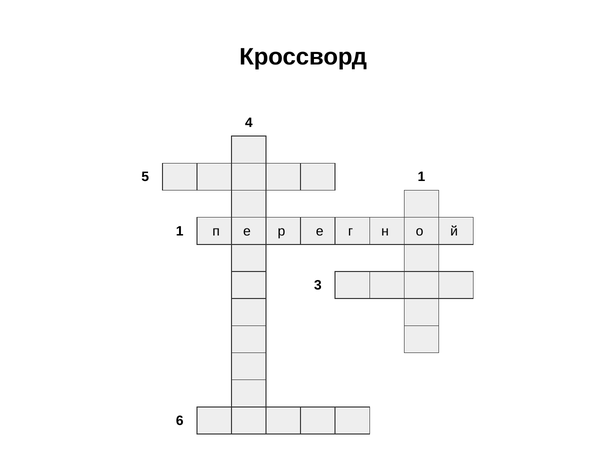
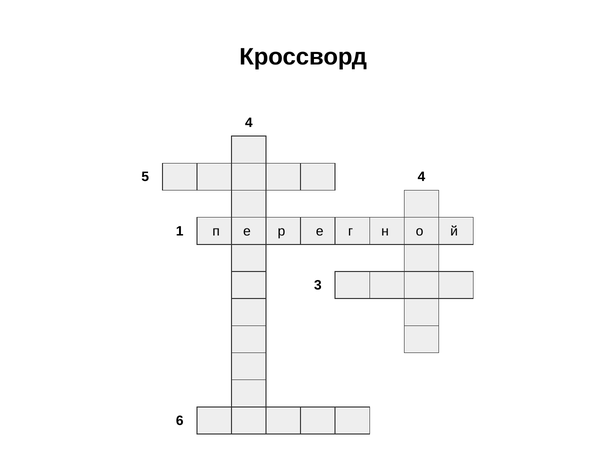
5 1: 1 -> 4
